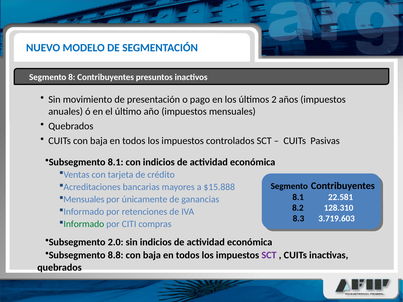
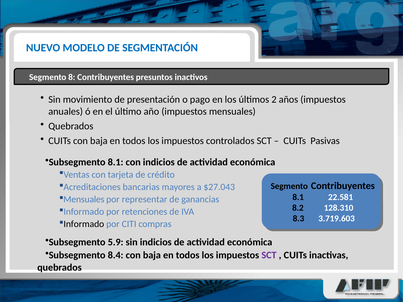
$15.888: $15.888 -> $27.043
únicamente: únicamente -> representar
Informado at (84, 224) colour: green -> black
2.0: 2.0 -> 5.9
8.8: 8.8 -> 8.4
